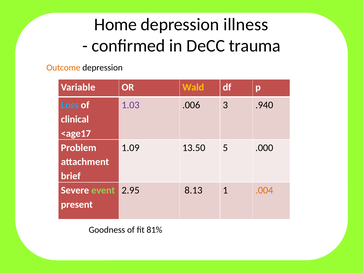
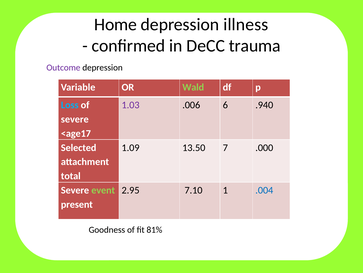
Outcome colour: orange -> purple
Wald colour: yellow -> light green
3: 3 -> 6
clinical at (75, 119): clinical -> severe
Problem: Problem -> Selected
5: 5 -> 7
brief: brief -> total
8.13: 8.13 -> 7.10
.004 colour: orange -> blue
